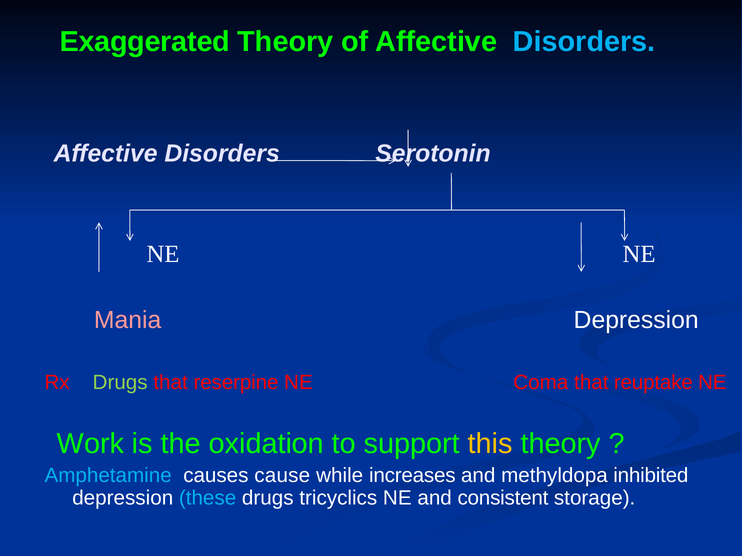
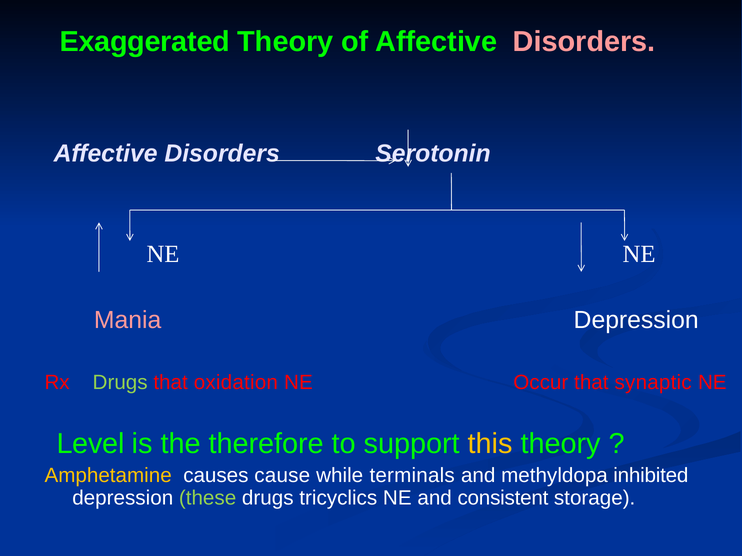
Disorders at (584, 42) colour: light blue -> pink
reserpine: reserpine -> oxidation
Coma: Coma -> Occur
reuptake: reuptake -> synaptic
Work: Work -> Level
oxidation: oxidation -> therefore
Amphetamine colour: light blue -> yellow
increases: increases -> terminals
these colour: light blue -> light green
